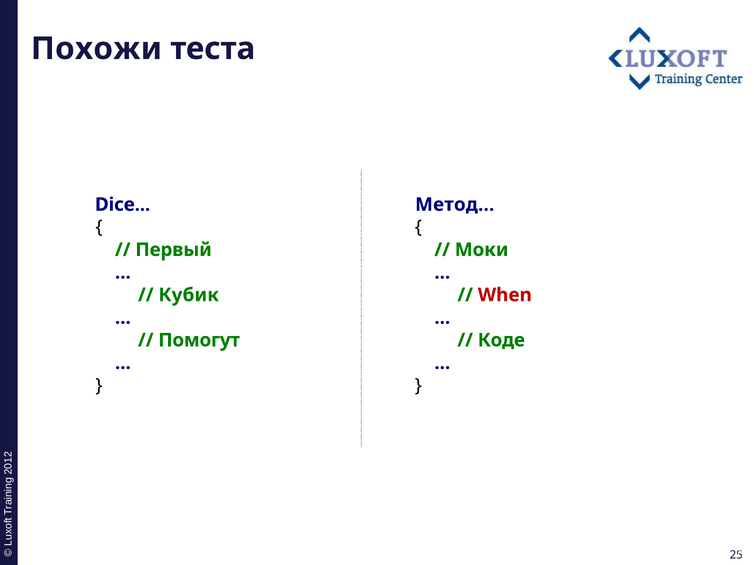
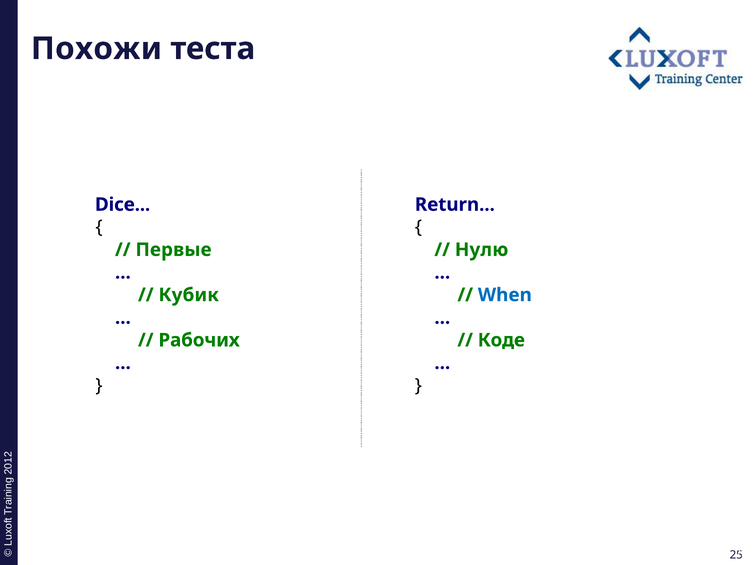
Метод: Метод -> Return
Первый: Первый -> Первые
Моки: Моки -> Нулю
When colour: red -> blue
Помогут: Помогут -> Рабочих
